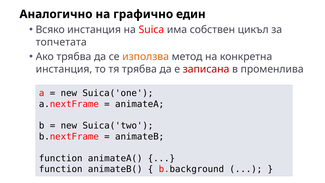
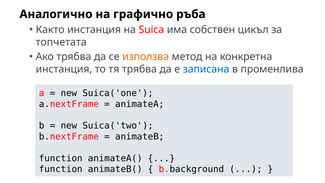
един: един -> ръба
Всяко: Всяко -> Както
записана colour: red -> blue
